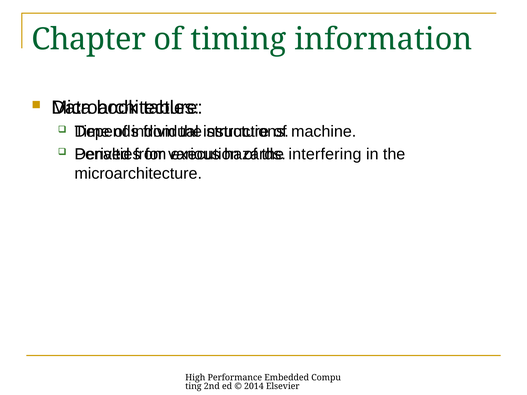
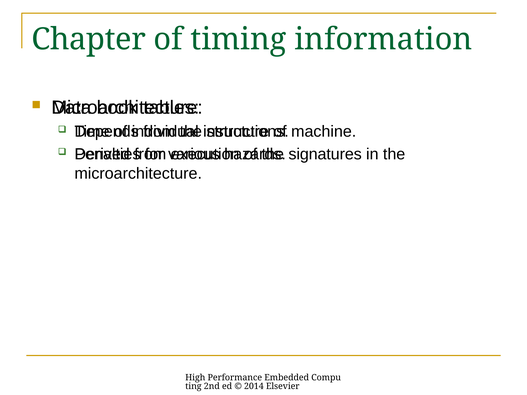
interfering: interfering -> signatures
